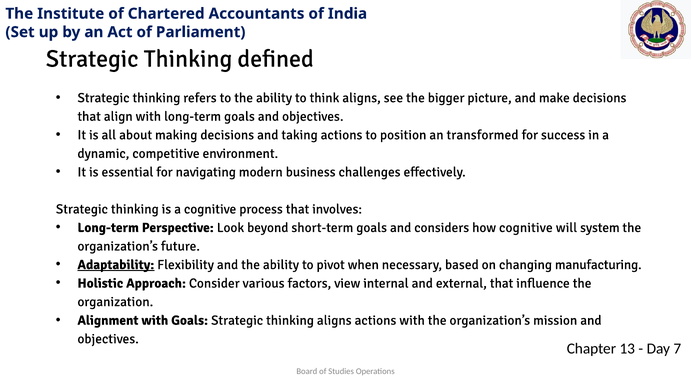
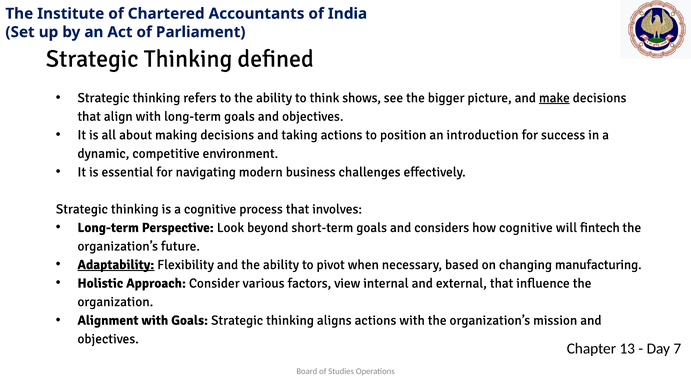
think aligns: aligns -> shows
make underline: none -> present
transformed: transformed -> introduction
system: system -> fintech
